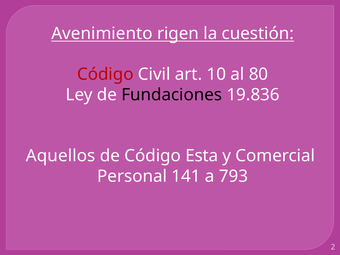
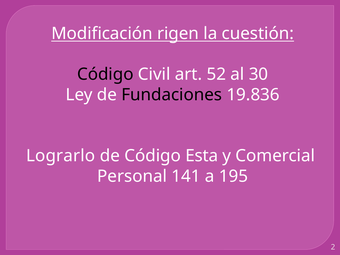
Avenimiento: Avenimiento -> Modificación
Código at (105, 74) colour: red -> black
10: 10 -> 52
80: 80 -> 30
Aquellos: Aquellos -> Lograrlo
793: 793 -> 195
